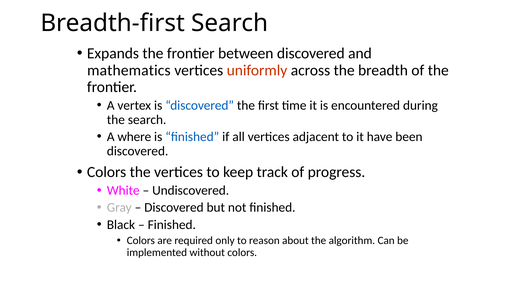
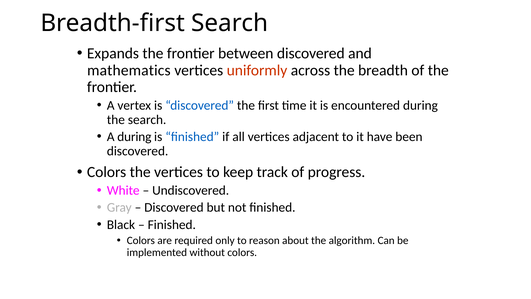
A where: where -> during
